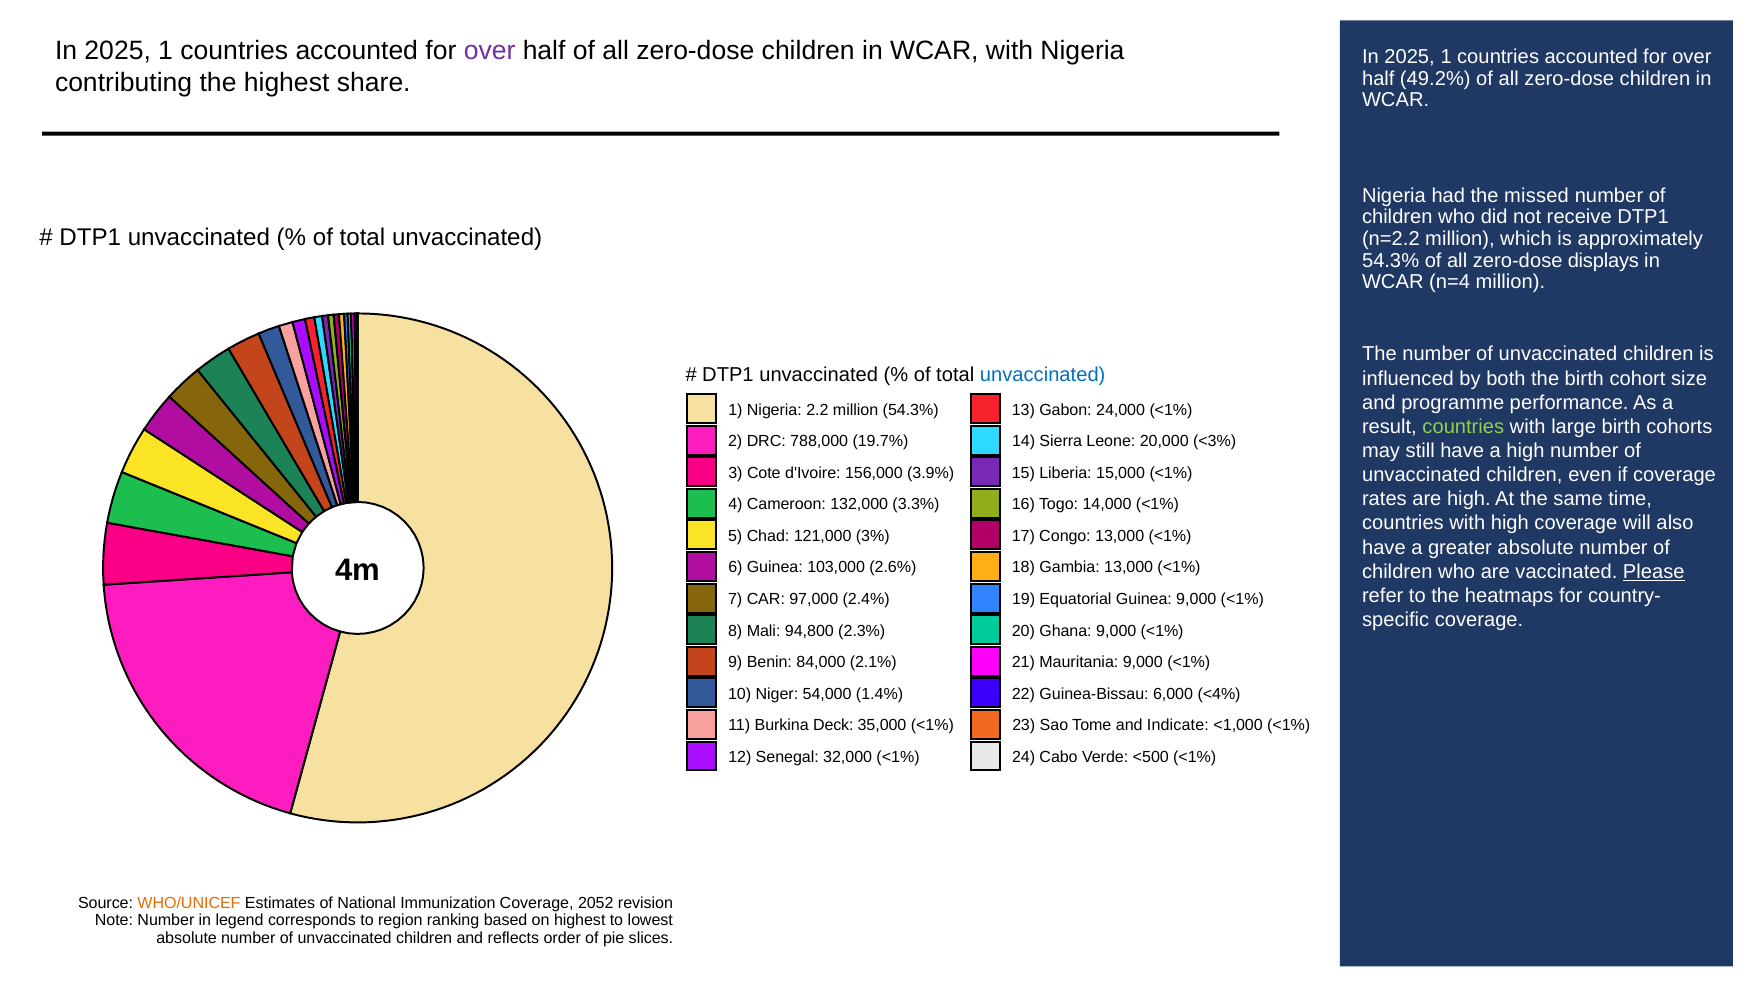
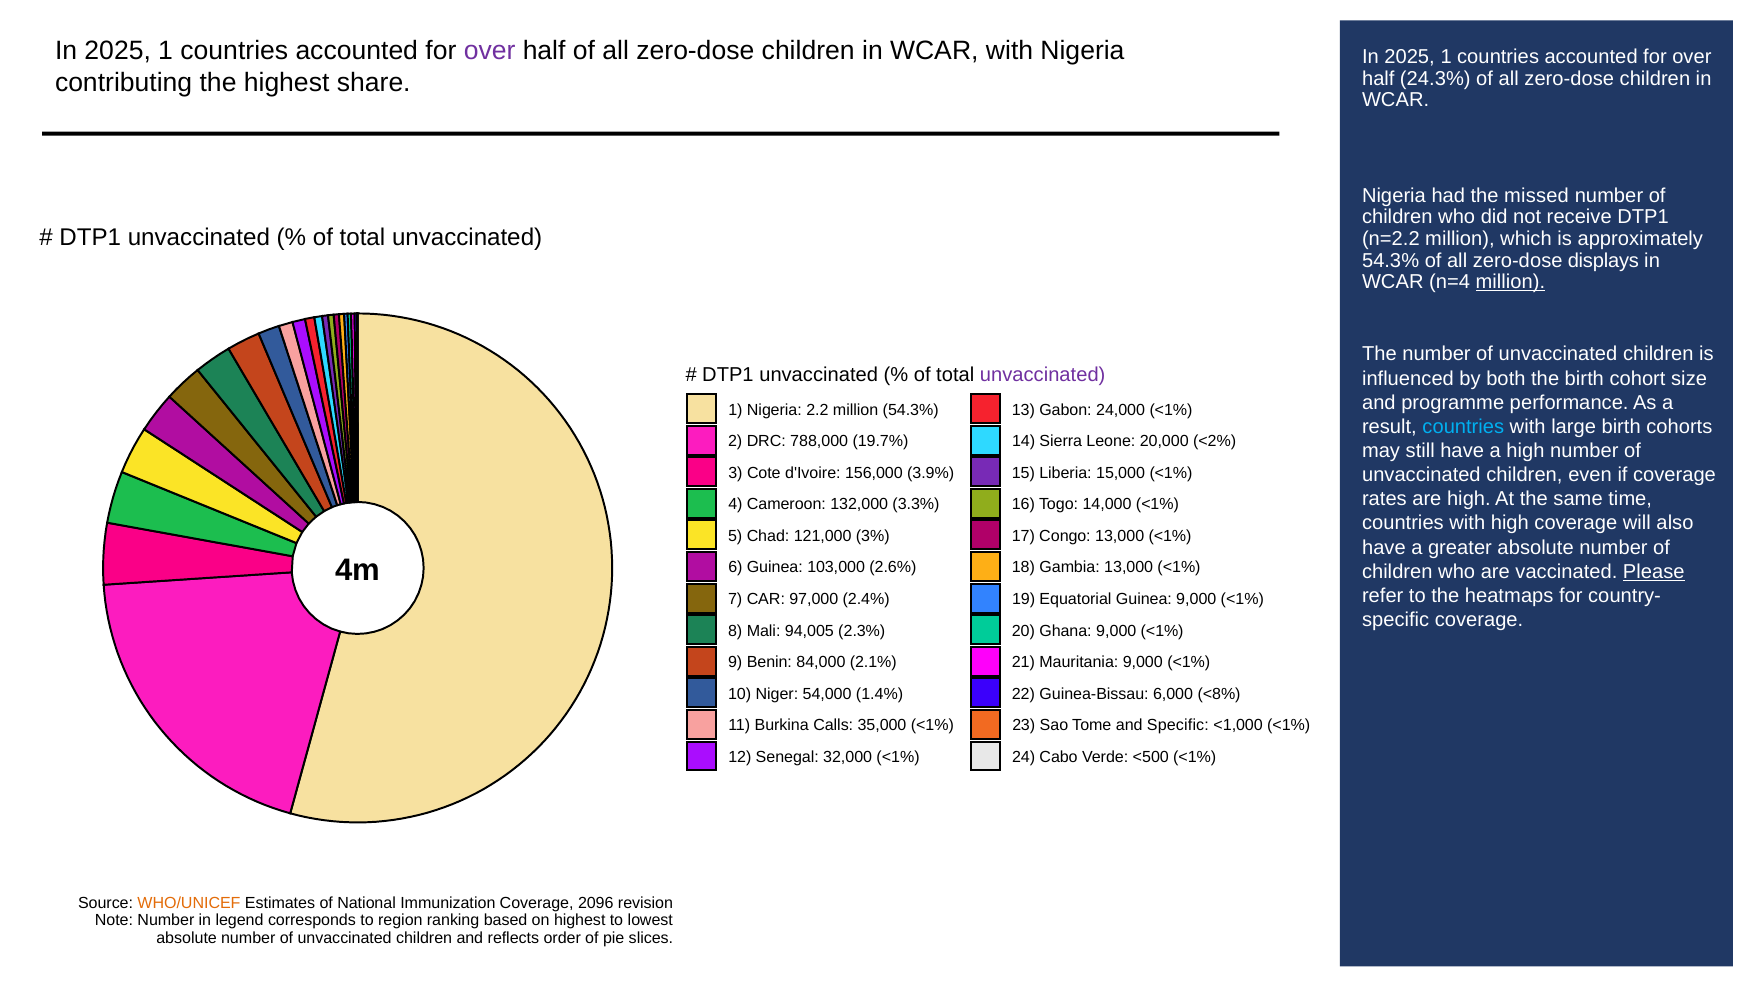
49.2%: 49.2% -> 24.3%
million at (1510, 282) underline: none -> present
unvaccinated at (1043, 375) colour: blue -> purple
countries at (1463, 427) colour: light green -> light blue
<3%: <3% -> <2%
94,800: 94,800 -> 94,005
<4%: <4% -> <8%
Deck: Deck -> Calls
and Indicate: Indicate -> Specific
2052: 2052 -> 2096
